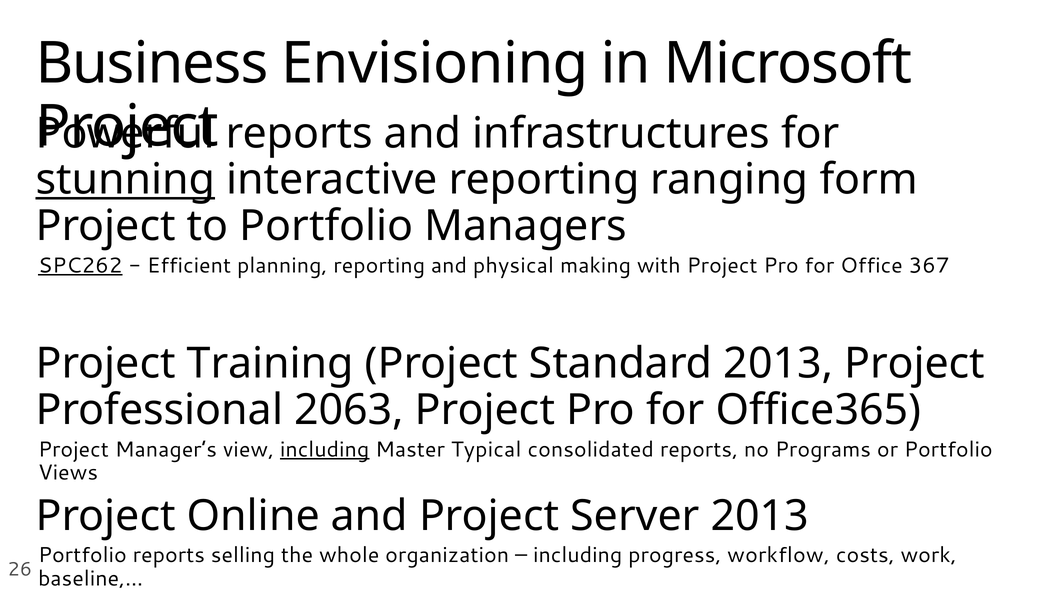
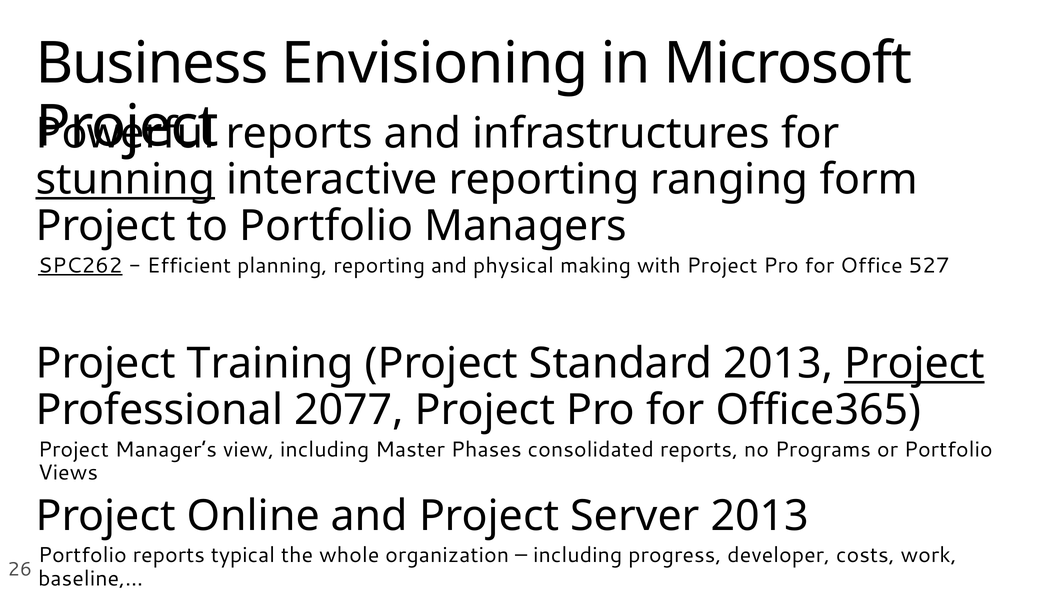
367: 367 -> 527
Project at (914, 364) underline: none -> present
2063: 2063 -> 2077
including at (325, 449) underline: present -> none
Typical: Typical -> Phases
selling: selling -> typical
workflow: workflow -> developer
